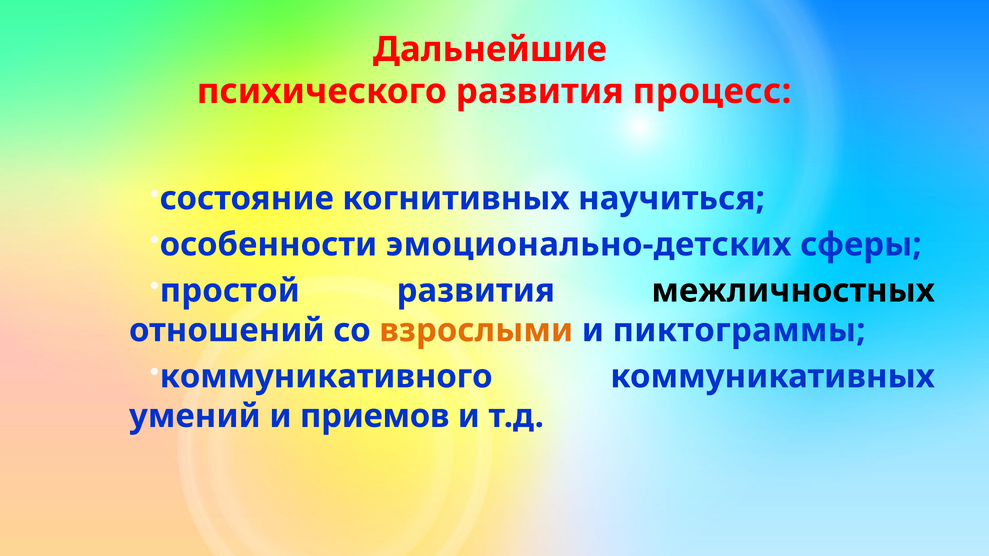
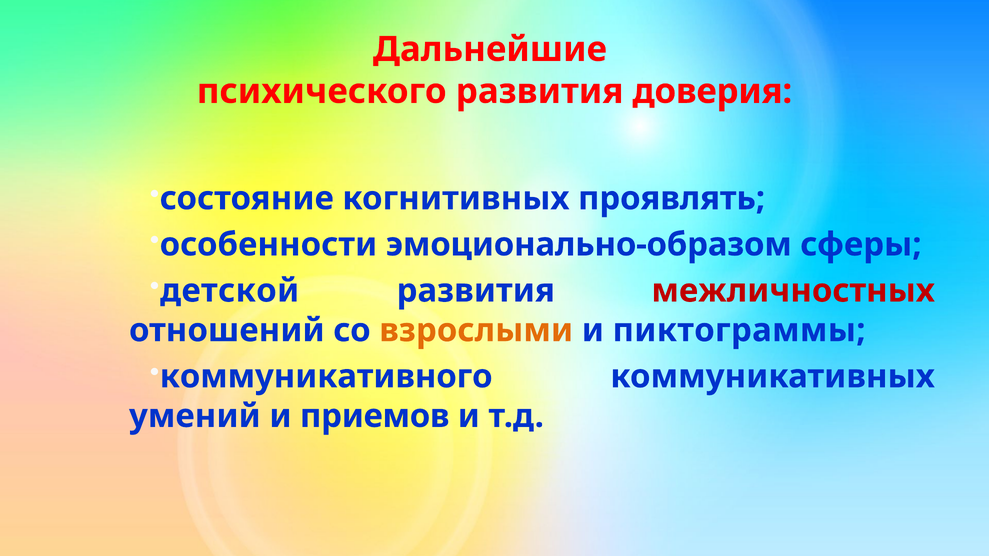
процесс: процесс -> доверия
научиться: научиться -> проявлять
эмоционально-детских: эмоционально-детских -> эмоционально-образом
простой: простой -> детской
межличностных colour: black -> red
